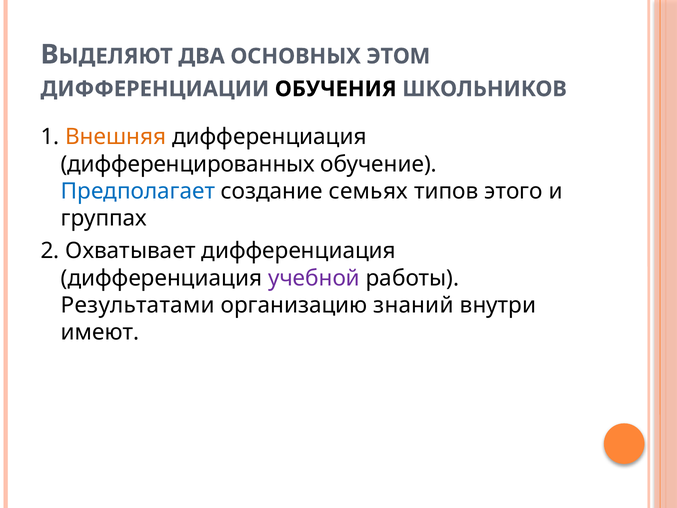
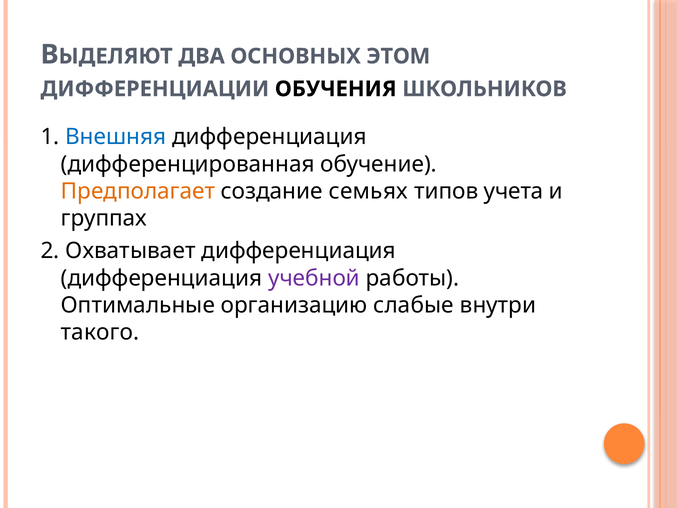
Внешняя colour: orange -> blue
дифференцированных: дифференцированных -> дифференцированная
Предполагает colour: blue -> orange
этого: этого -> учета
Результатами: Результатами -> Оптимальные
знаний: знаний -> слабые
имеют: имеют -> такого
